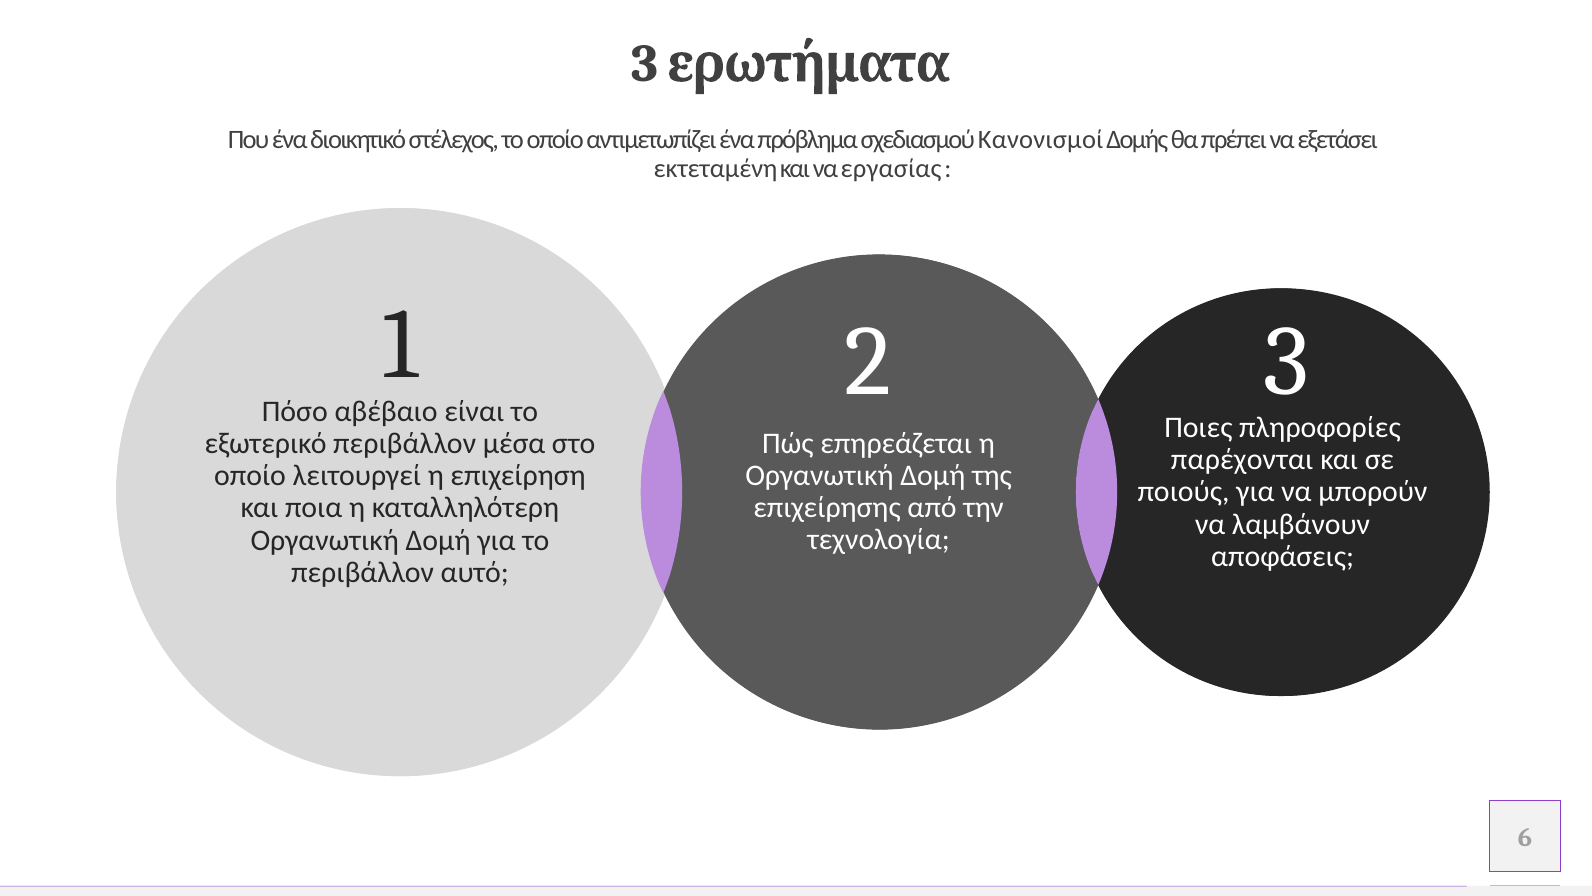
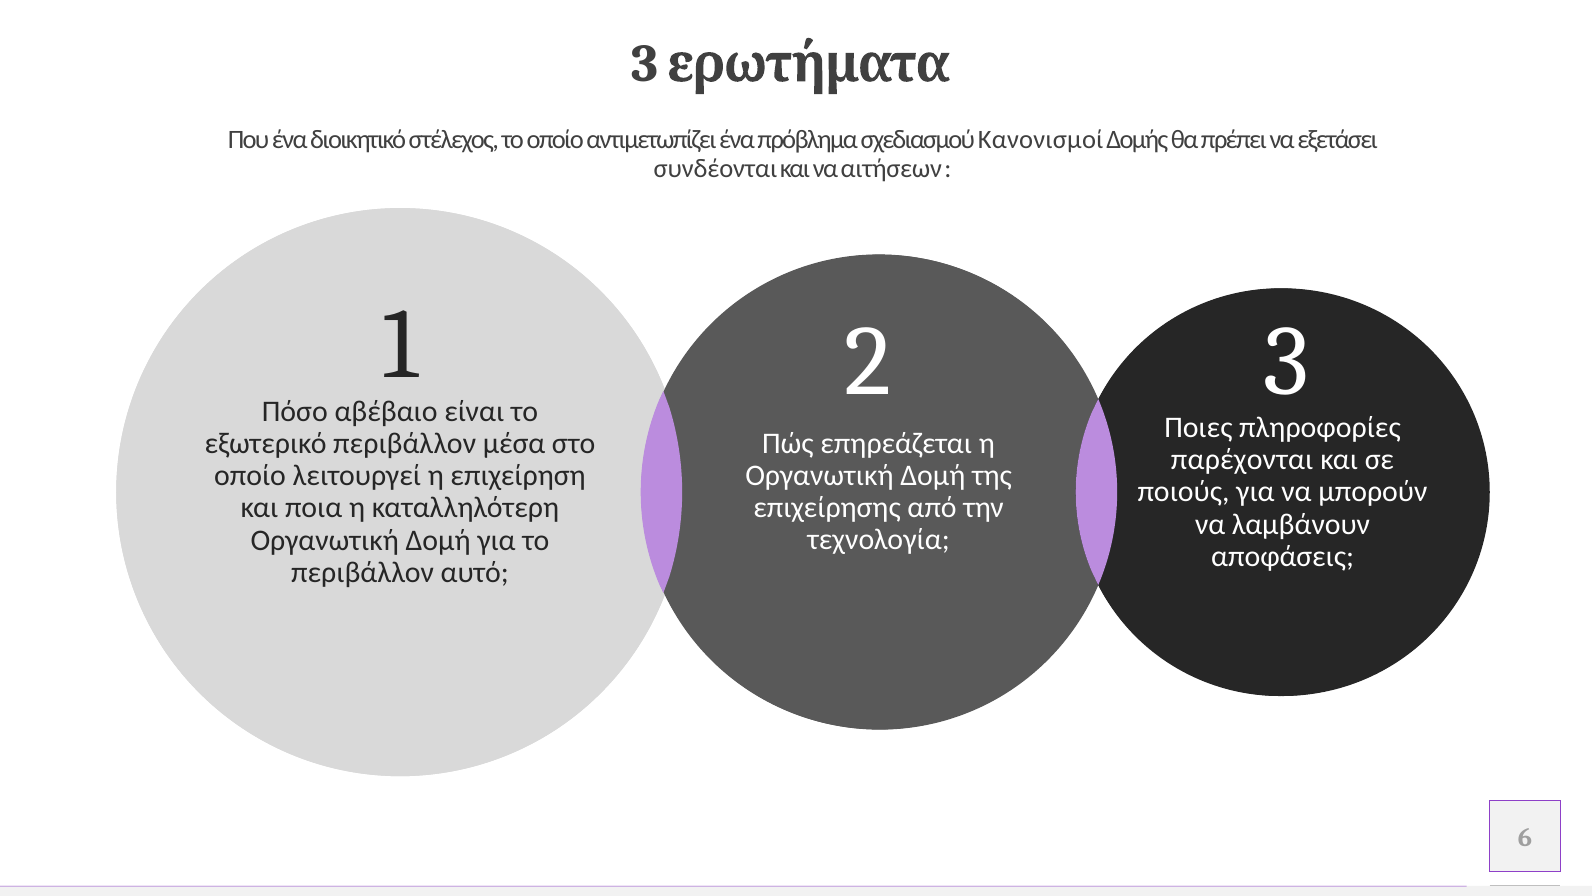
εκτεταμένη: εκτεταμένη -> συνδέονται
εργασίας: εργασίας -> αιτήσεων
